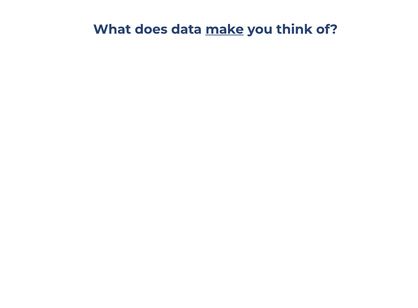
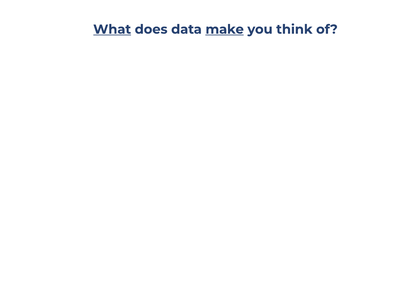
What underline: none -> present
